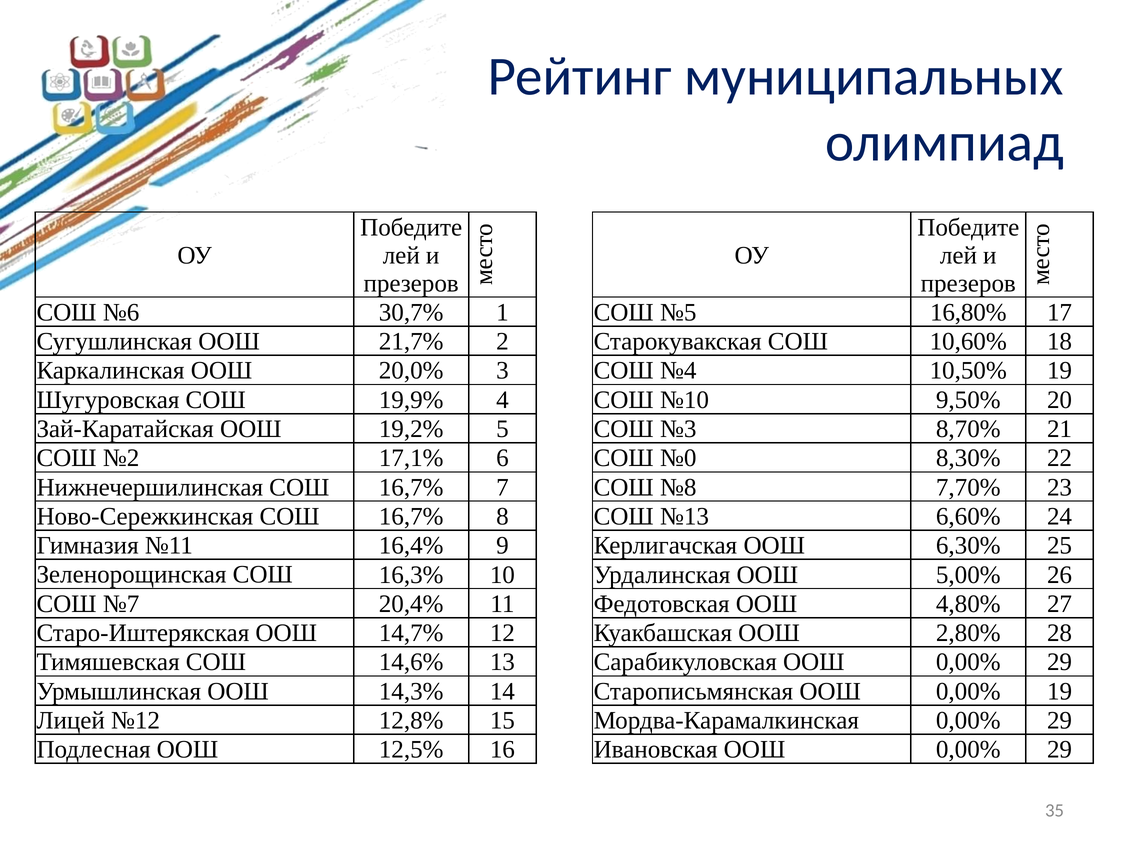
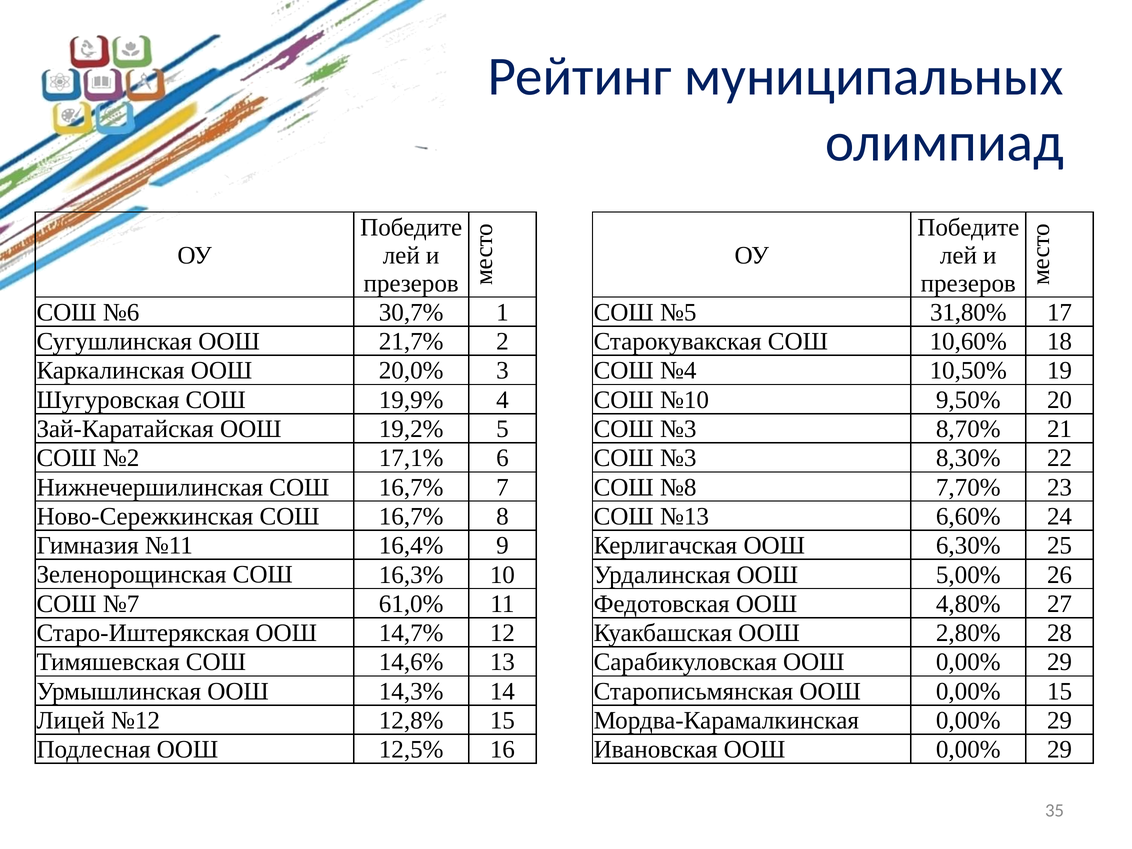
16,80%: 16,80% -> 31,80%
№0 at (678, 458): №0 -> №3
20,4%: 20,4% -> 61,0%
0,00% 19: 19 -> 15
